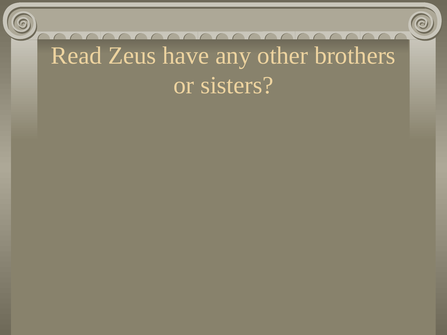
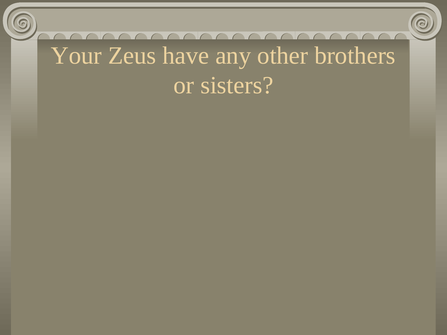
Read: Read -> Your
